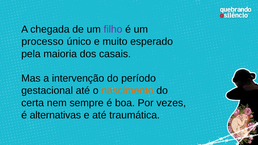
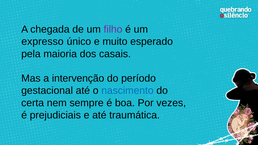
processo: processo -> expresso
nascimento colour: orange -> blue
alternativas: alternativas -> prejudiciais
